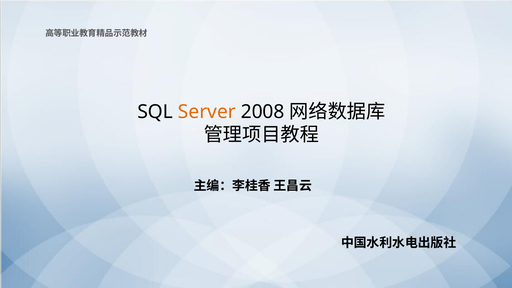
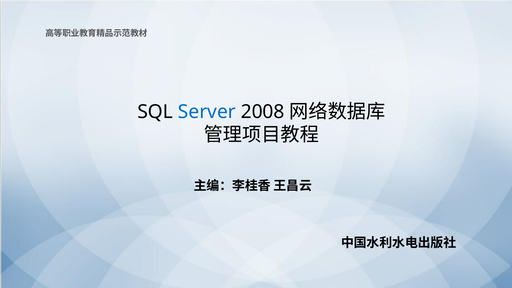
Server colour: orange -> blue
